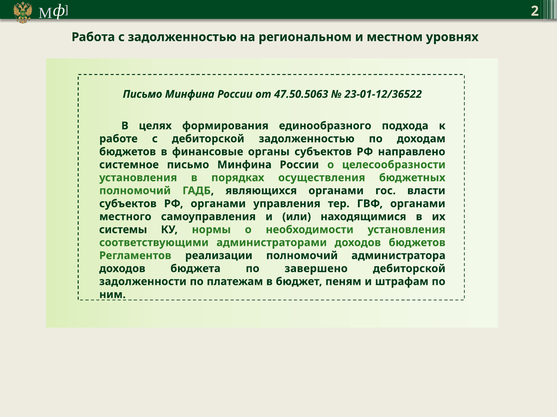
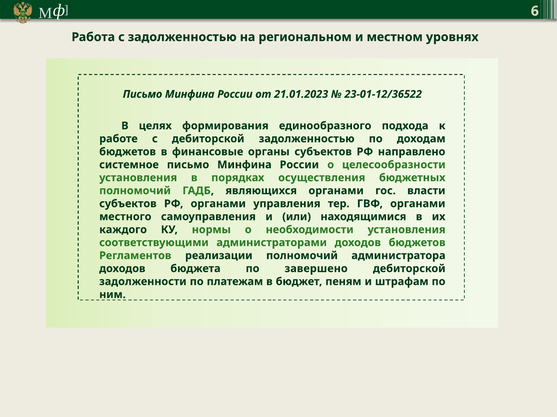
2: 2 -> 6
47.50.5063: 47.50.5063 -> 21.01.2023
системы: системы -> каждого
